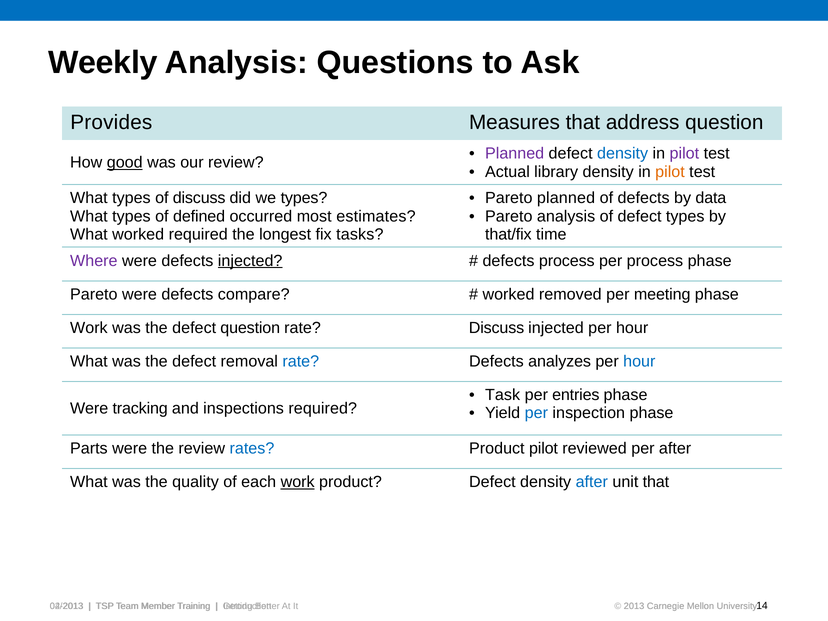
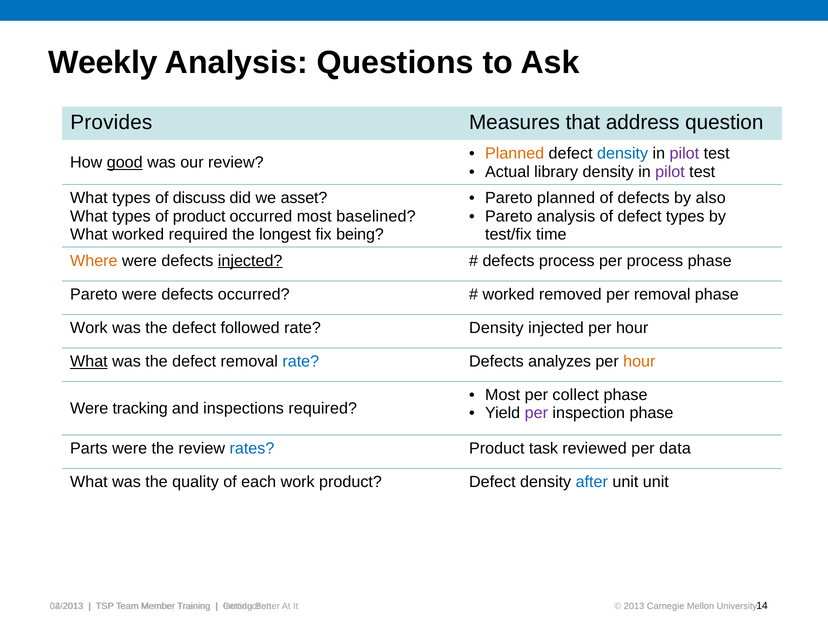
Planned at (515, 154) colour: purple -> orange
pilot at (670, 172) colour: orange -> purple
we types: types -> asset
data: data -> also
of defined: defined -> product
estimates: estimates -> baselined
tasks: tasks -> being
that/fix: that/fix -> test/fix
Where colour: purple -> orange
defects compare: compare -> occurred
per meeting: meeting -> removal
defect question: question -> followed
rate Discuss: Discuss -> Density
What at (89, 361) underline: none -> present
hour at (639, 361) colour: blue -> orange
Task at (503, 395): Task -> Most
entries: entries -> collect
per at (536, 413) colour: blue -> purple
Product pilot: pilot -> task
per after: after -> data
work at (298, 482) underline: present -> none
unit that: that -> unit
